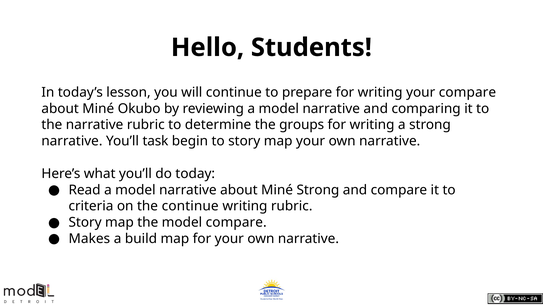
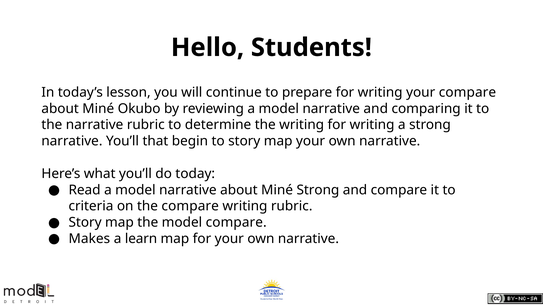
the groups: groups -> writing
task: task -> that
the continue: continue -> compare
build: build -> learn
